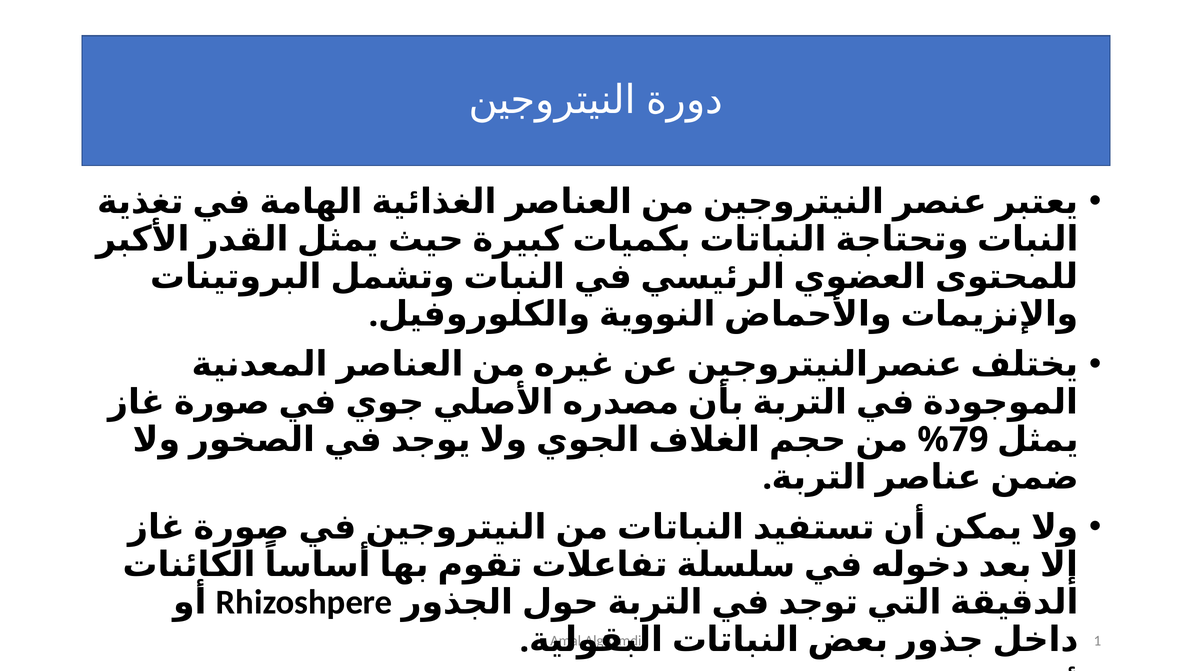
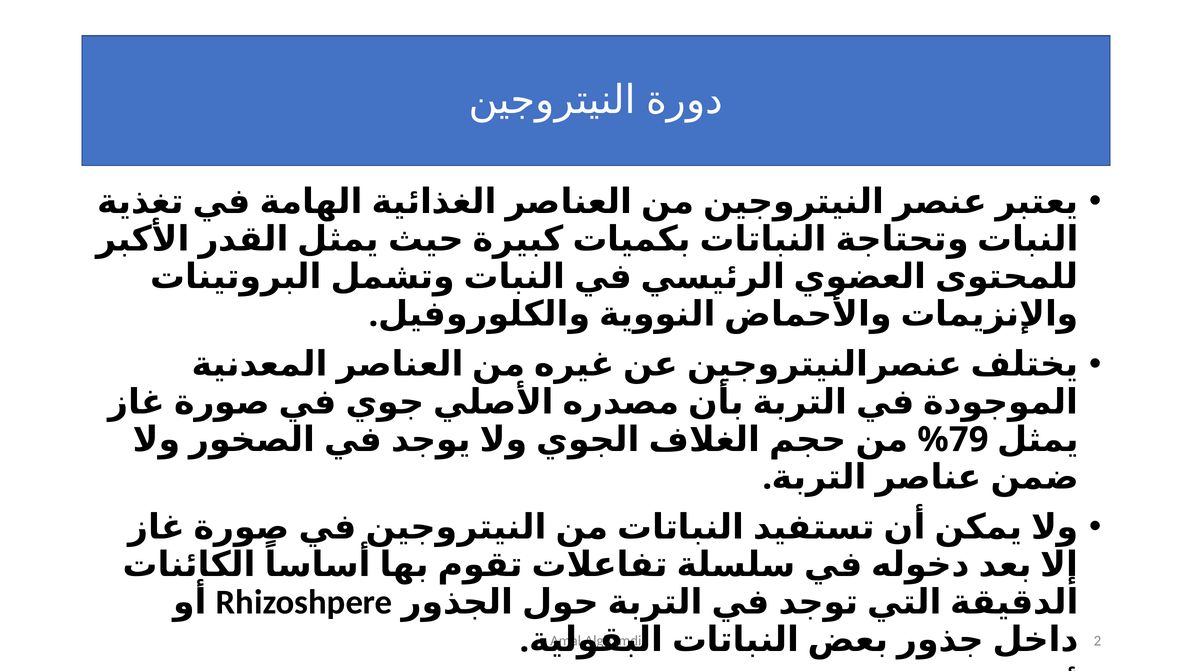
1: 1 -> 2
